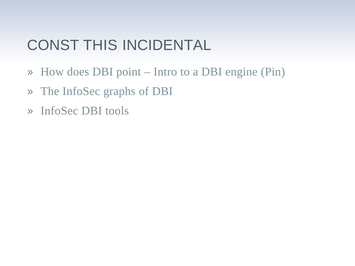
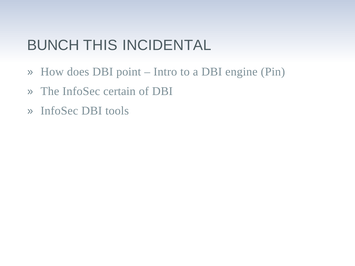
CONST: CONST -> BUNCH
graphs: graphs -> certain
